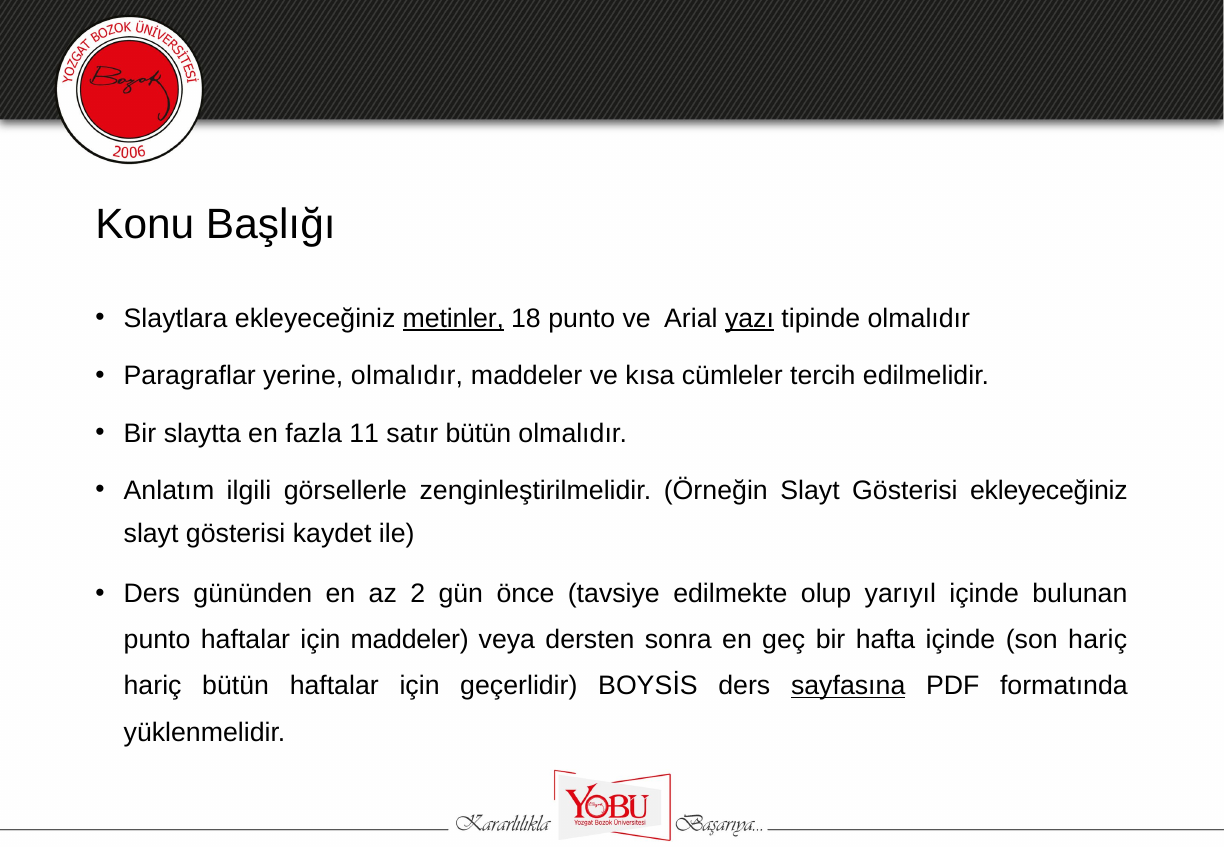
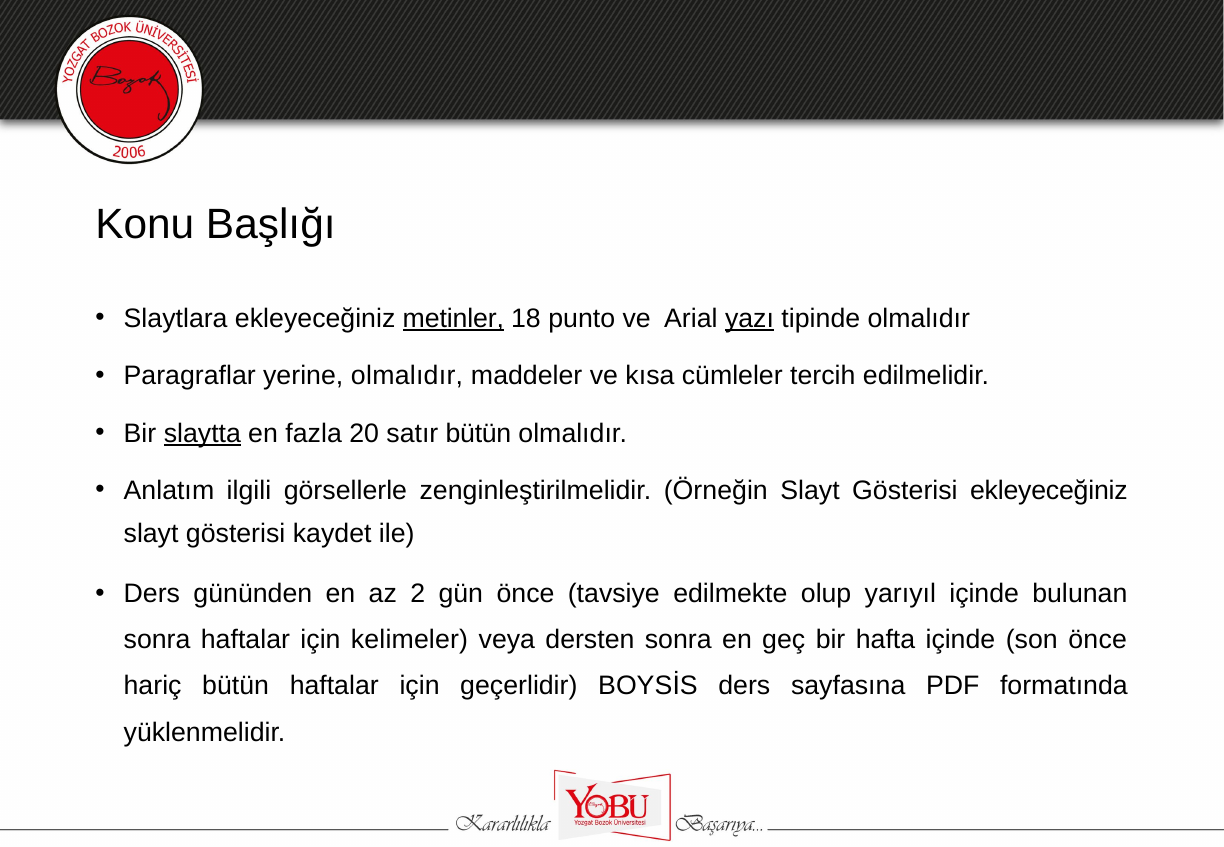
slaytta underline: none -> present
11: 11 -> 20
punto at (157, 640): punto -> sonra
için maddeler: maddeler -> kelimeler
son hariç: hariç -> önce
sayfasına underline: present -> none
